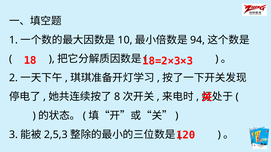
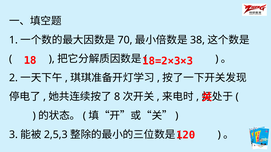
10: 10 -> 70
94: 94 -> 38
